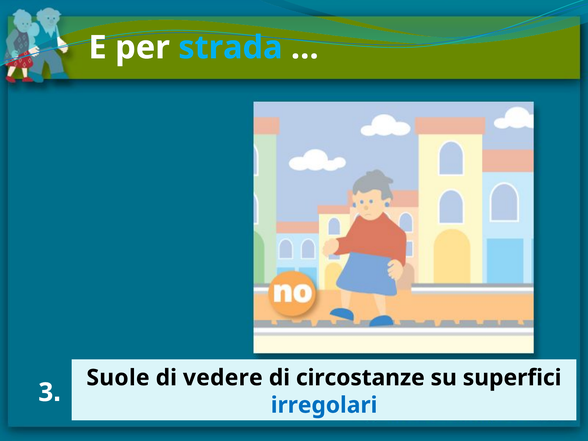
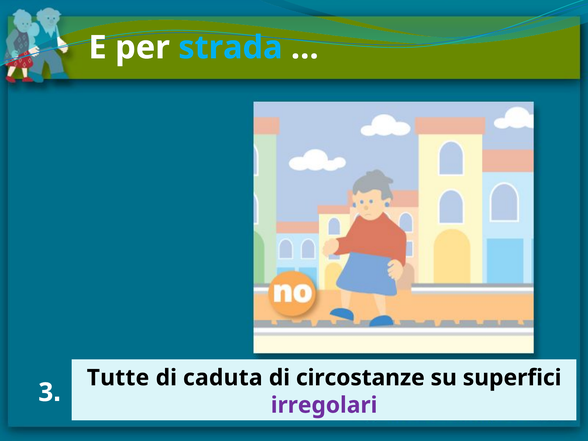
Suole: Suole -> Tutte
vedere: vedere -> caduta
irregolari colour: blue -> purple
